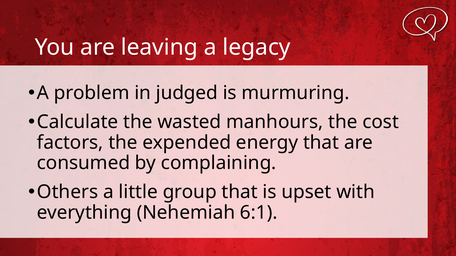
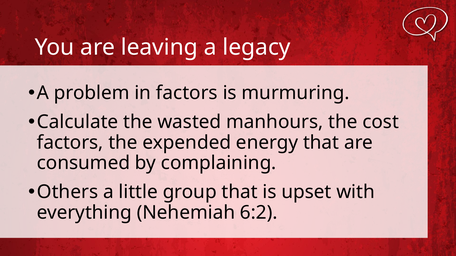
in judged: judged -> factors
6:1: 6:1 -> 6:2
